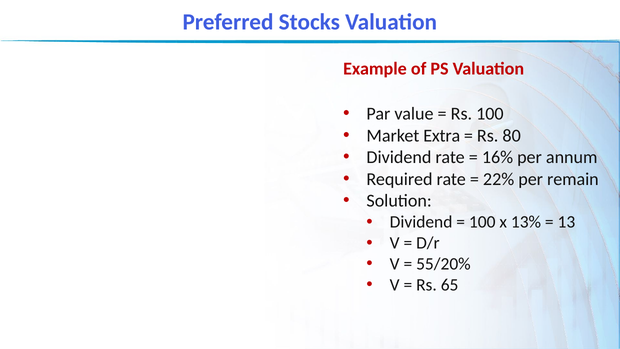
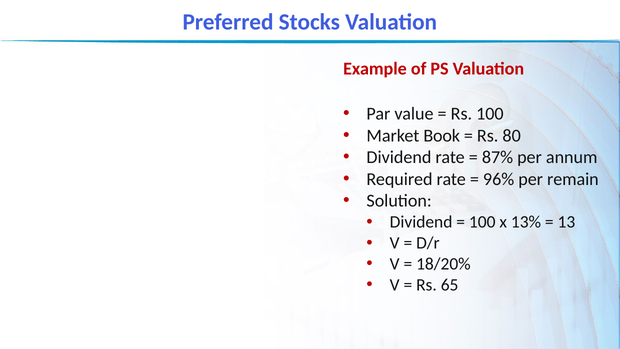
Extra: Extra -> Book
16%: 16% -> 87%
22%: 22% -> 96%
55/20%: 55/20% -> 18/20%
